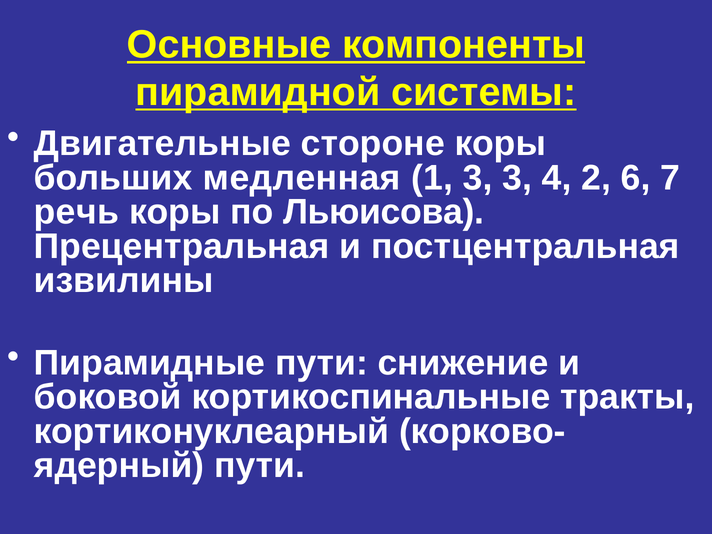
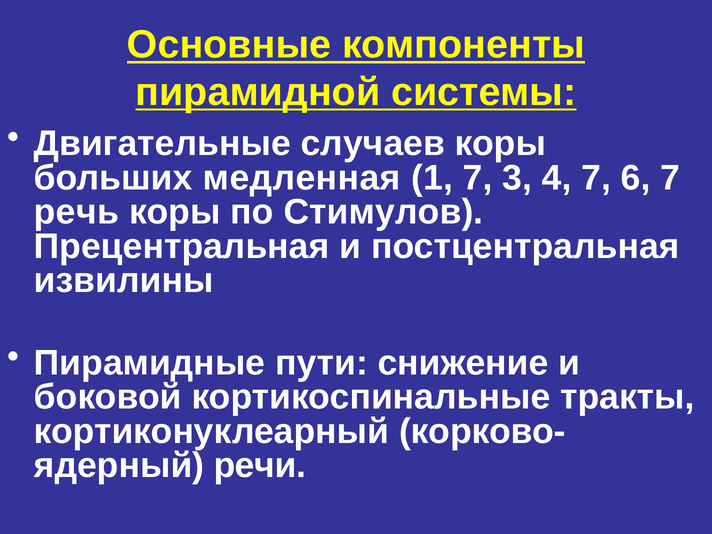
стороне: стороне -> случаев
1 3: 3 -> 7
4 2: 2 -> 7
Льюисова: Льюисова -> Стимулов
пути at (260, 466): пути -> речи
